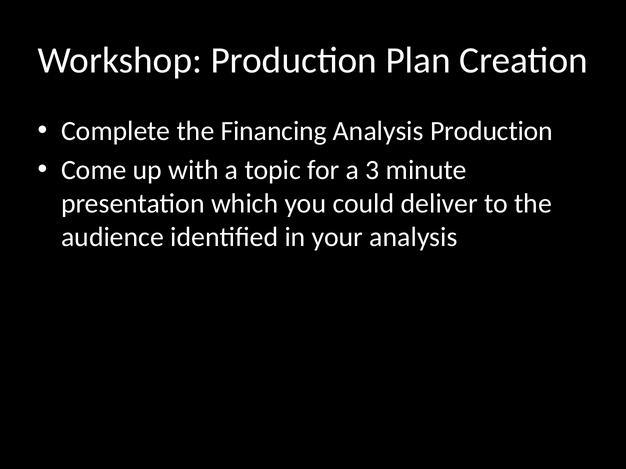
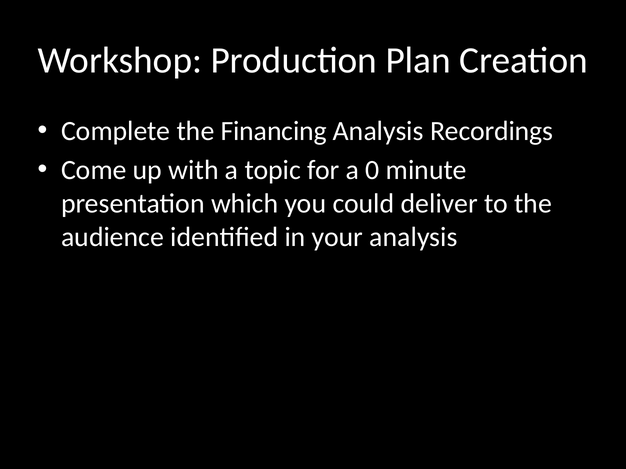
Analysis Production: Production -> Recordings
3: 3 -> 0
